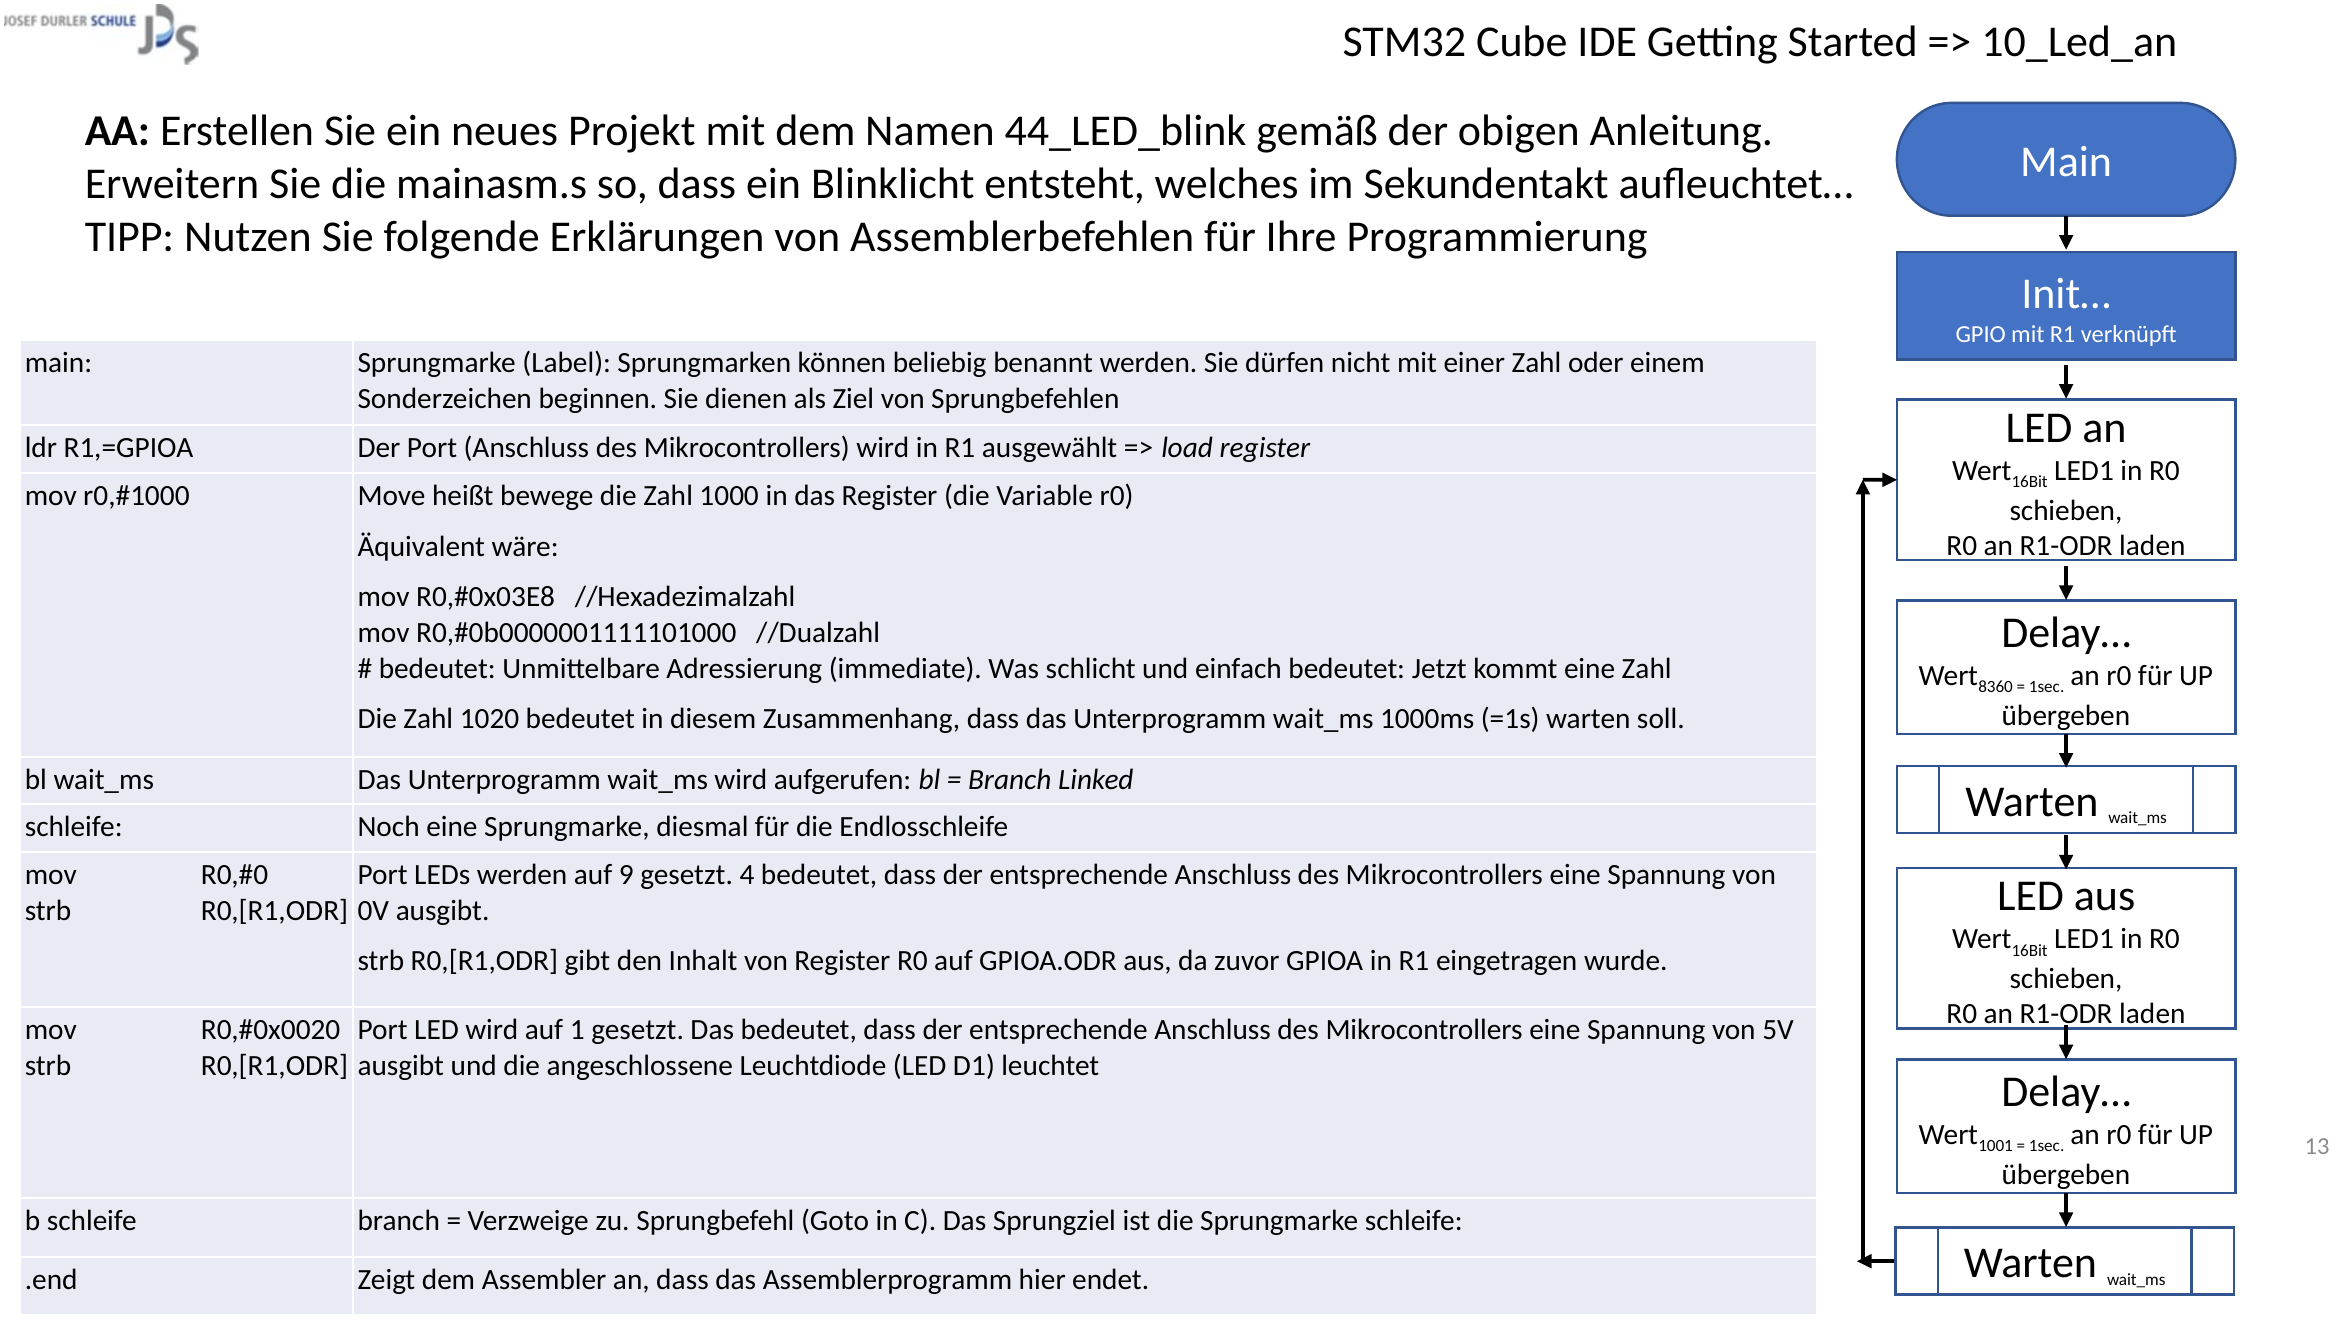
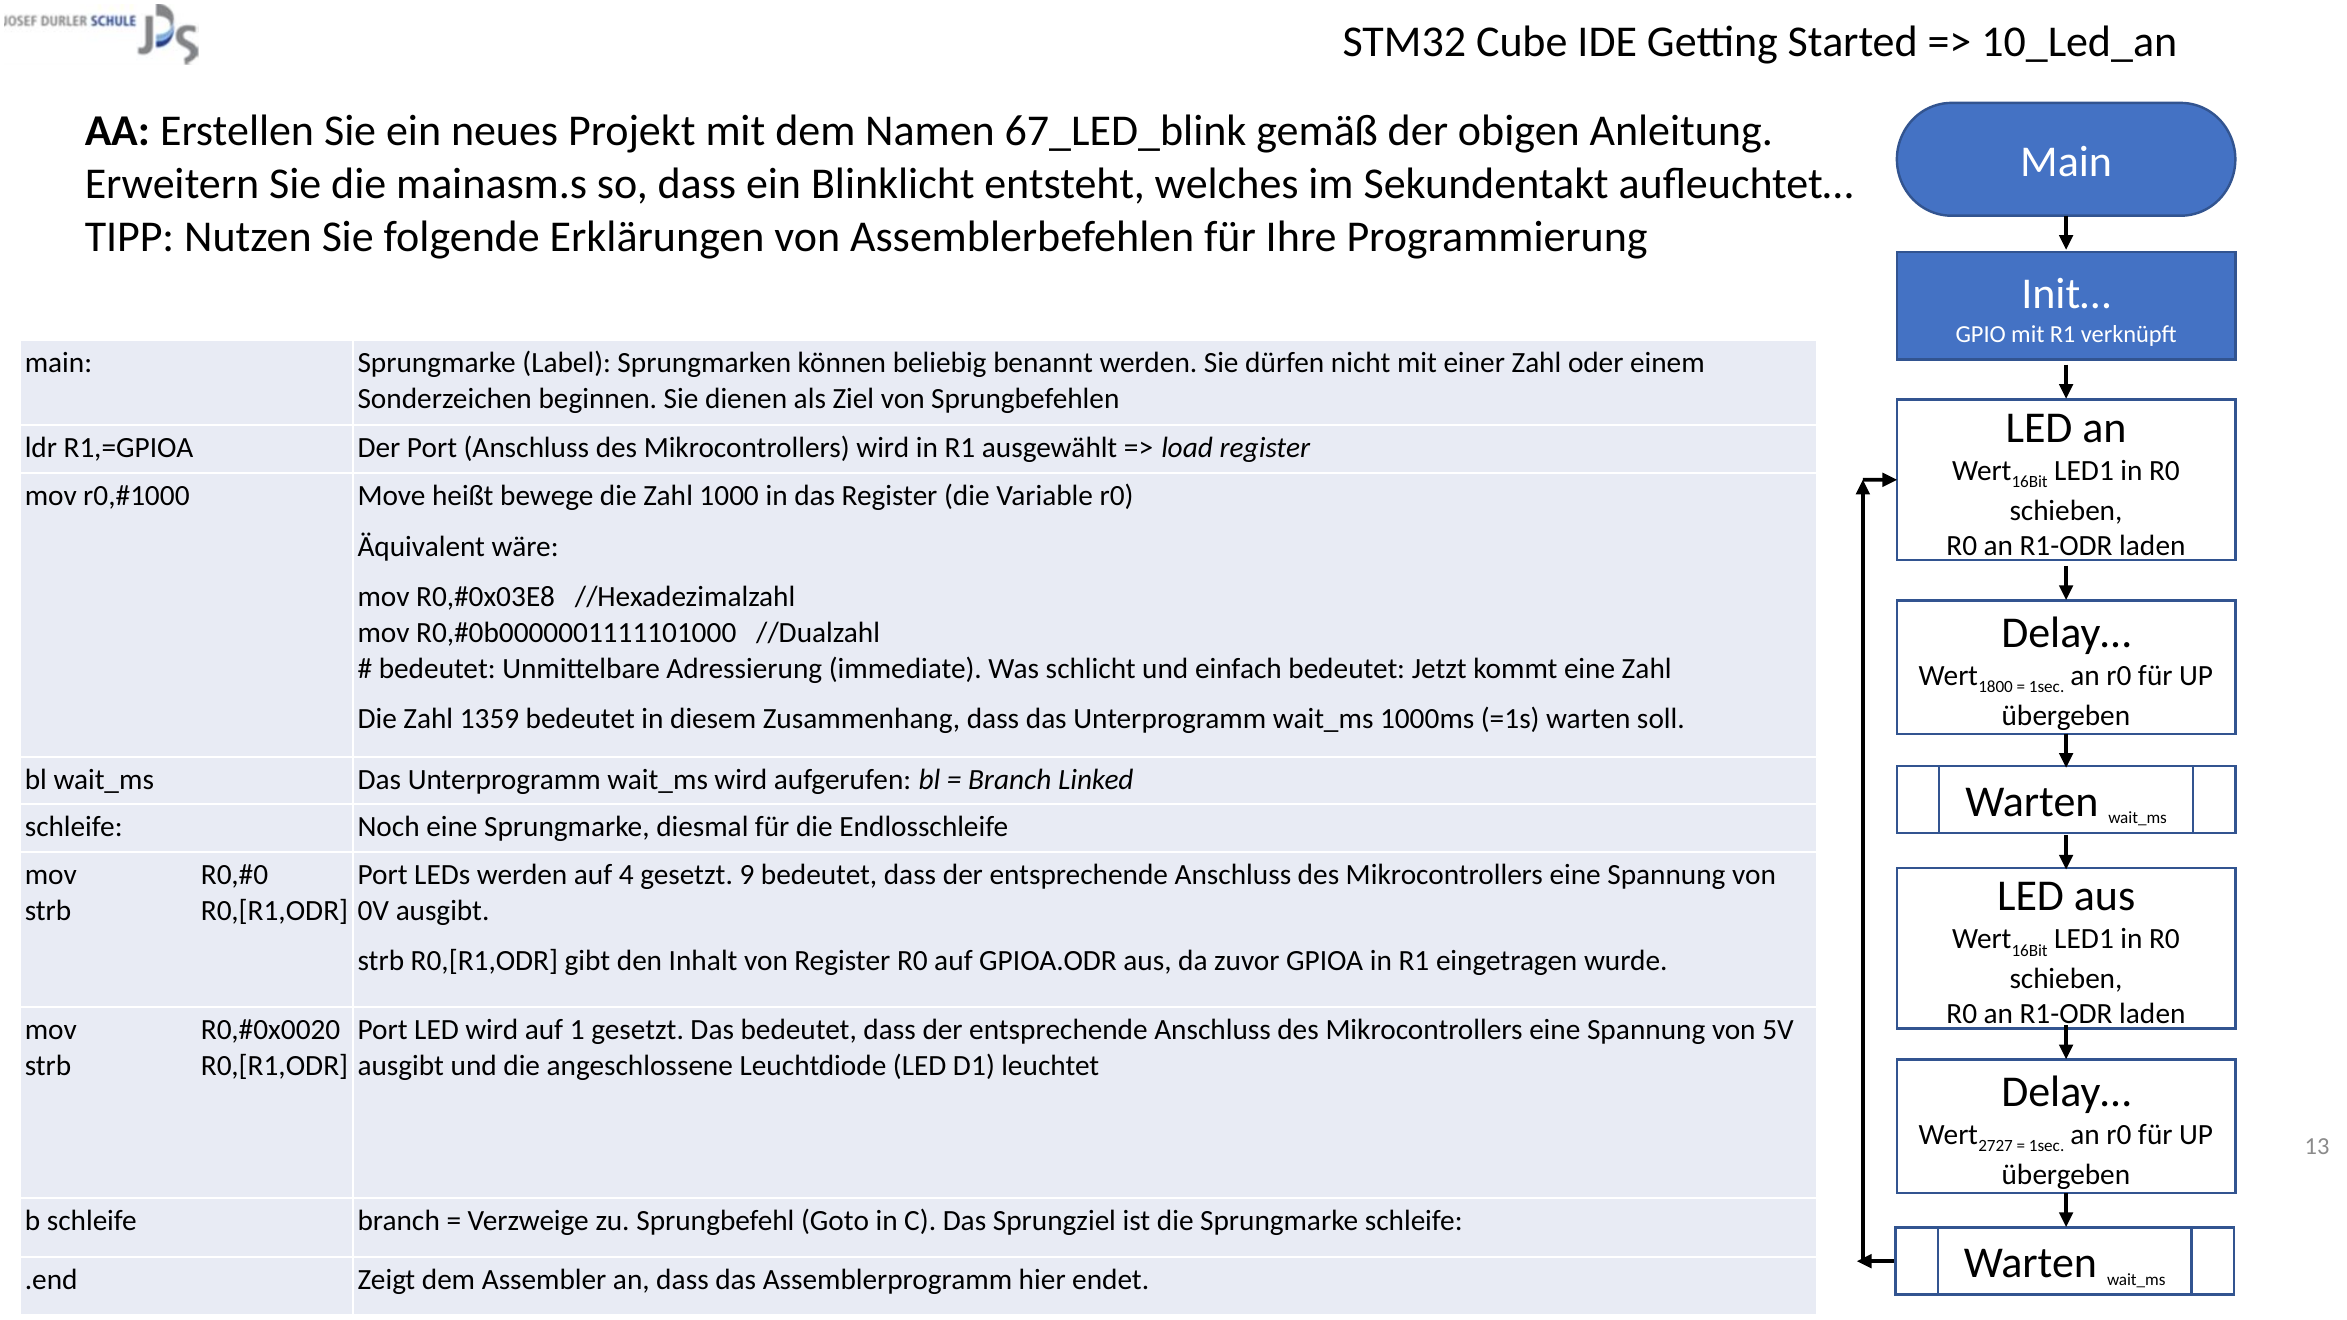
44_LED_blink: 44_LED_blink -> 67_LED_blink
8360: 8360 -> 1800
1020: 1020 -> 1359
9: 9 -> 4
4: 4 -> 9
1001: 1001 -> 2727
